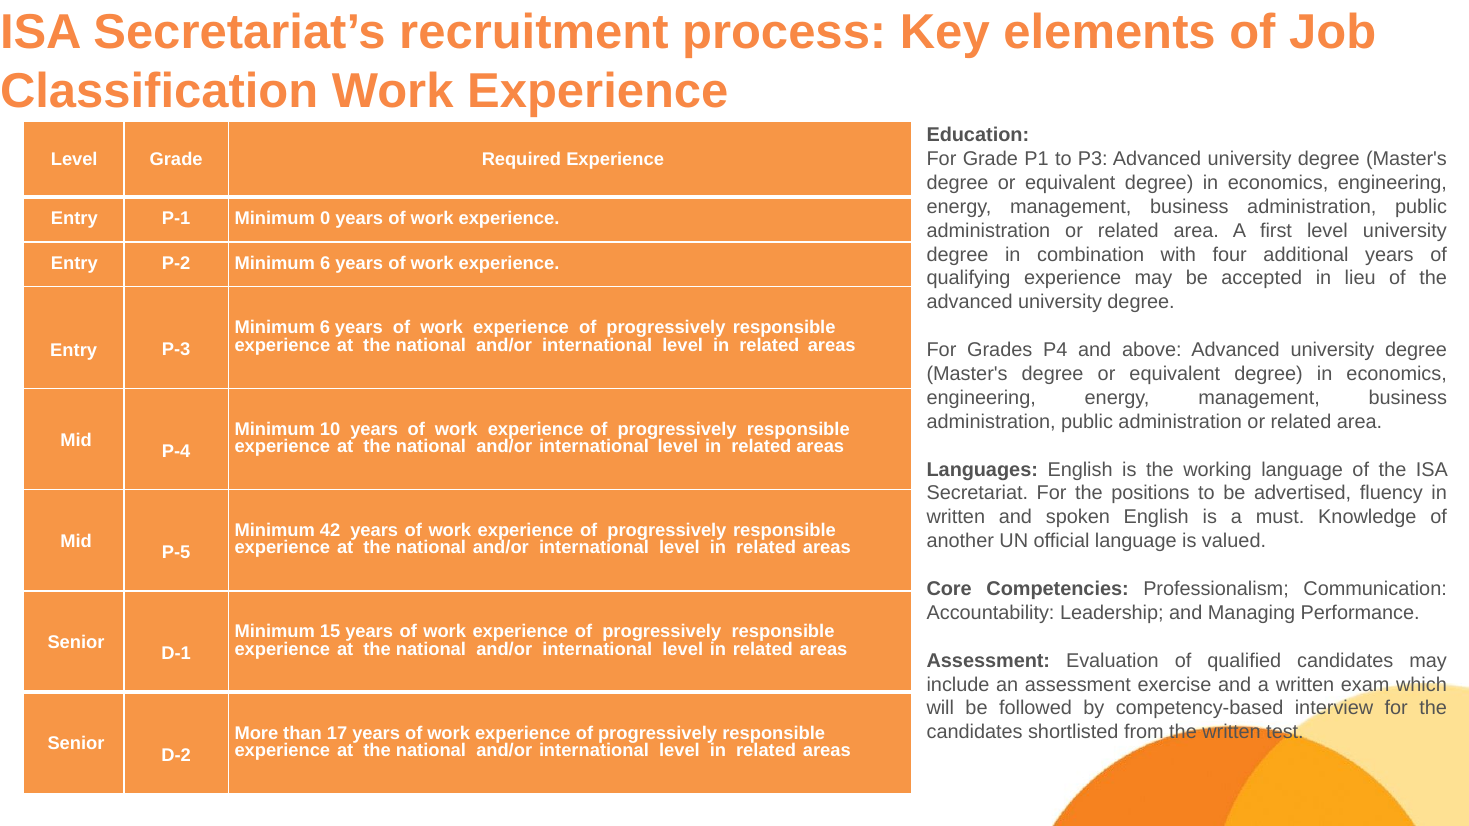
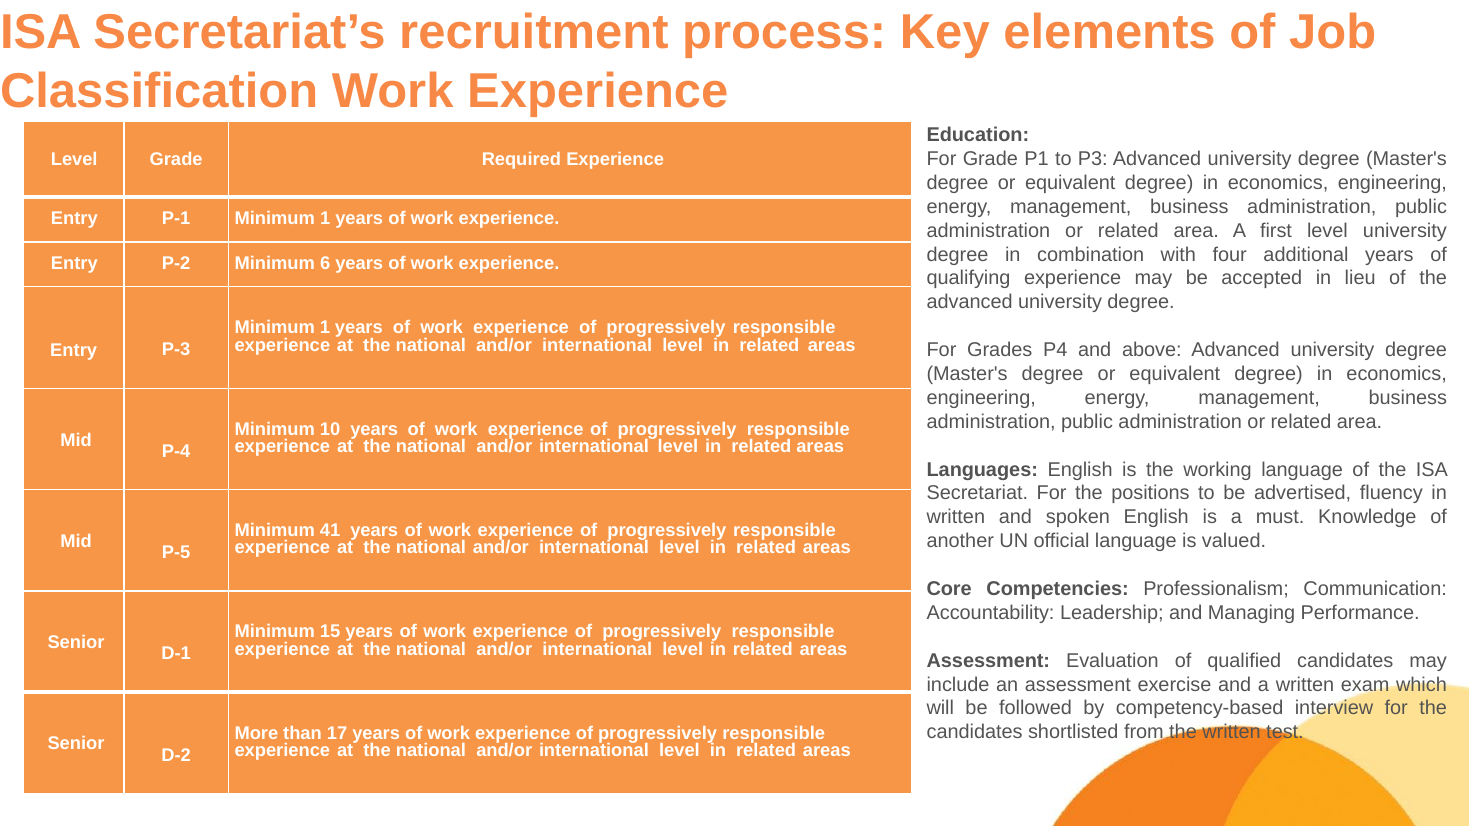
P-1 Minimum 0: 0 -> 1
6 at (325, 328): 6 -> 1
42: 42 -> 41
